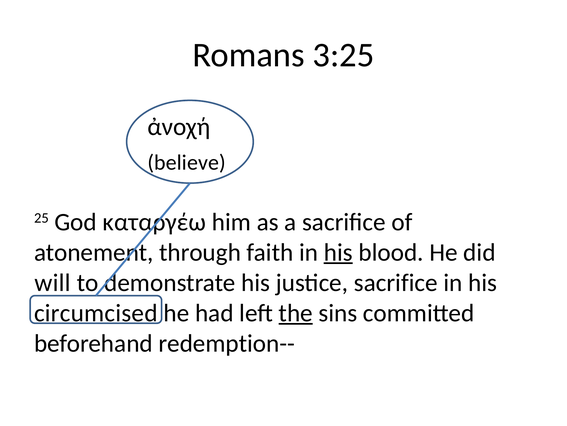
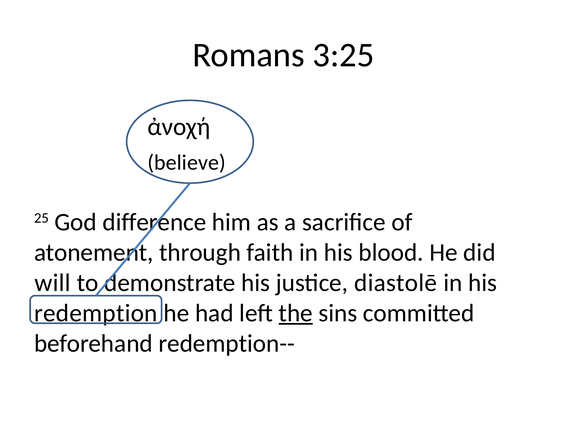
καταργέω: καταργέω -> difference
his at (338, 252) underline: present -> none
justice sacrifice: sacrifice -> diastolē
circumcised: circumcised -> redemption
